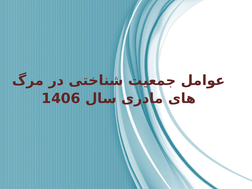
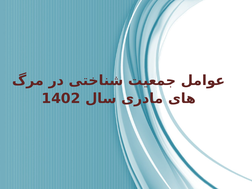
1406: 1406 -> 1402
